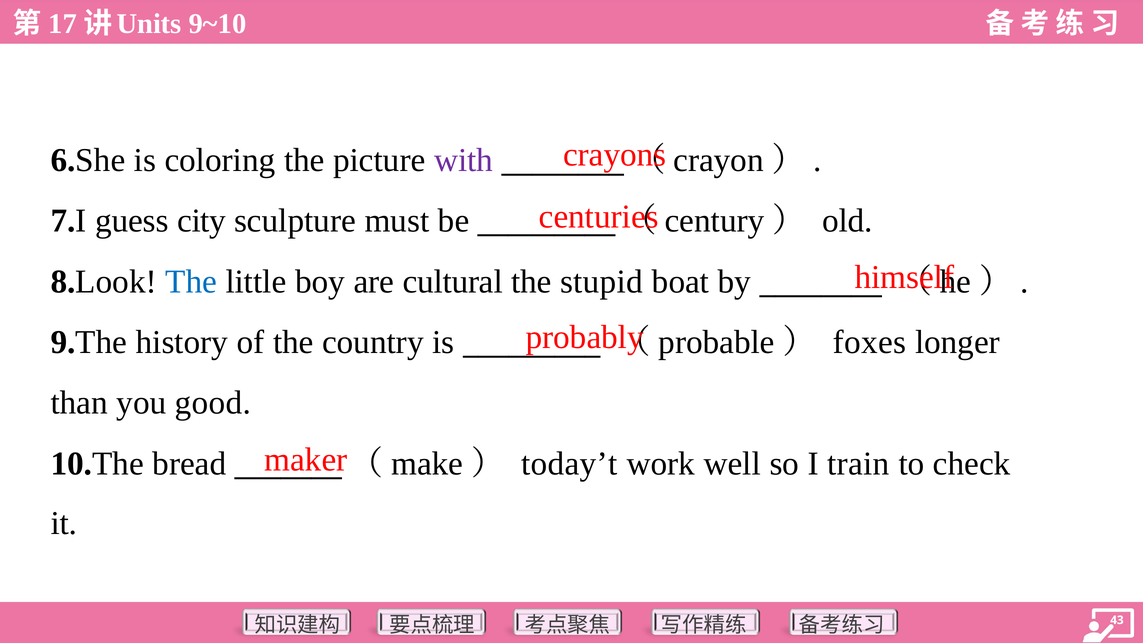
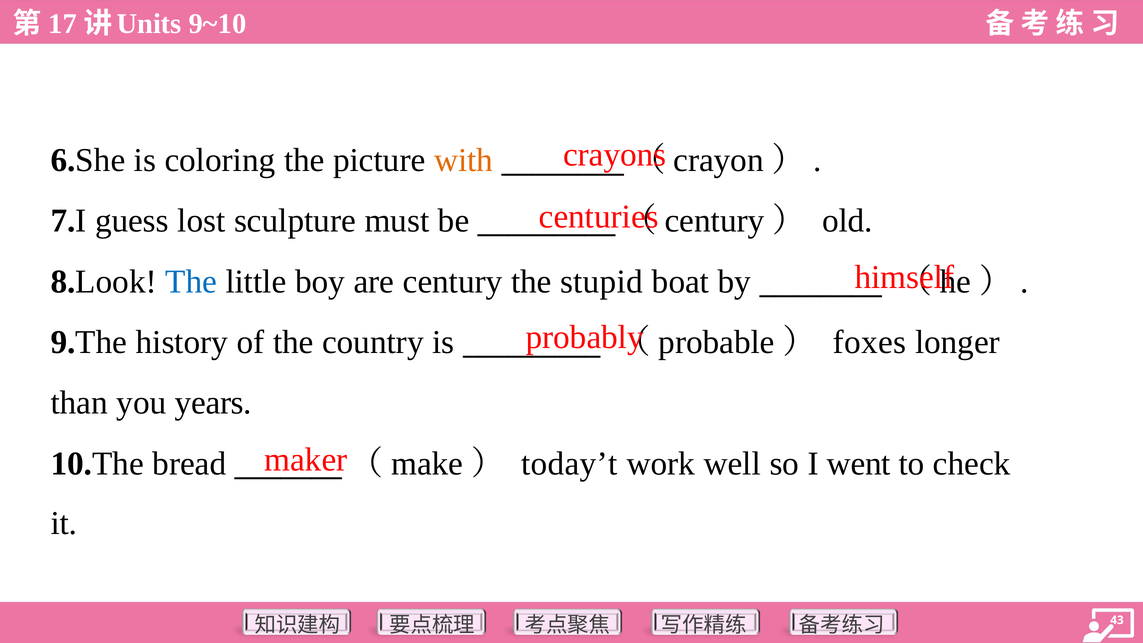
with colour: purple -> orange
city: city -> lost
cultural: cultural -> century
good: good -> years
train: train -> went
